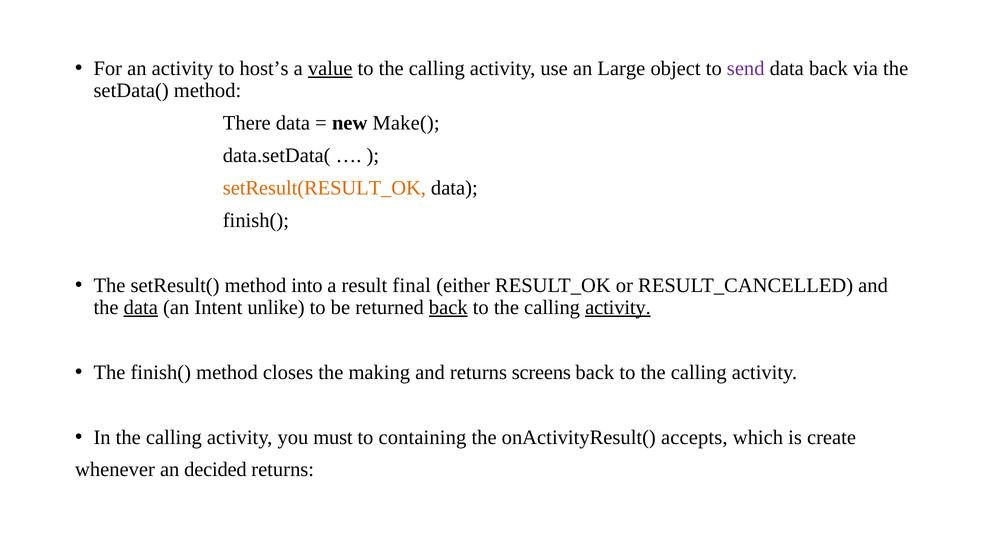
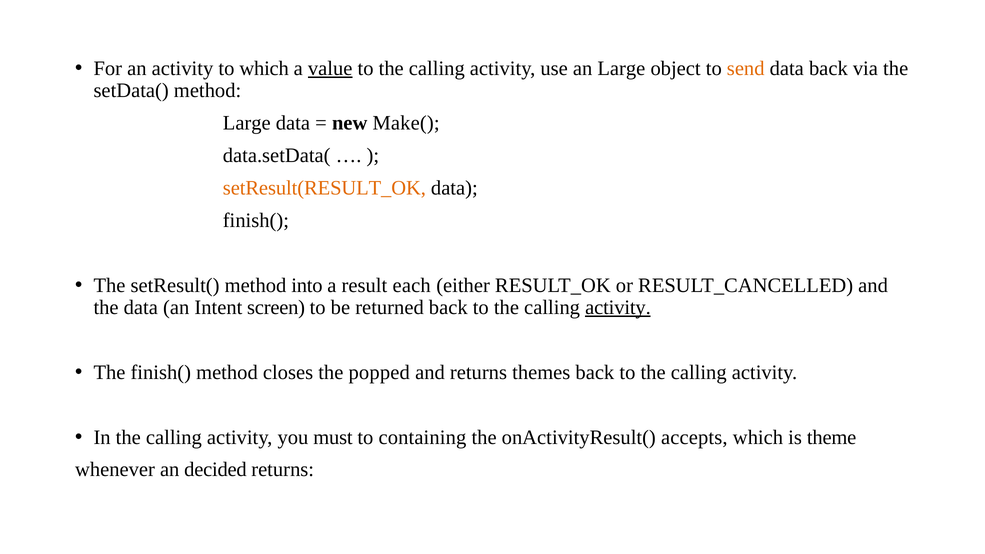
to hostʼs: hostʼs -> which
send colour: purple -> orange
There at (247, 123): There -> Large
final: final -> each
data at (141, 307) underline: present -> none
unlike: unlike -> screen
back at (448, 307) underline: present -> none
making: making -> popped
screens: screens -> themes
create: create -> theme
